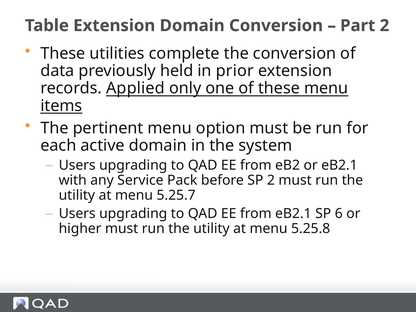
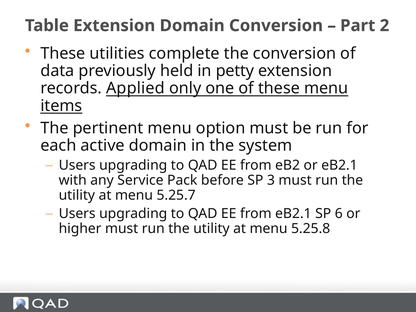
prior: prior -> petty
SP 2: 2 -> 3
